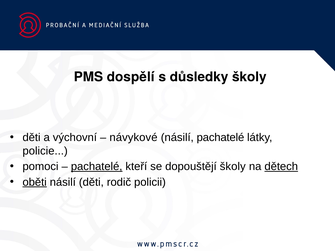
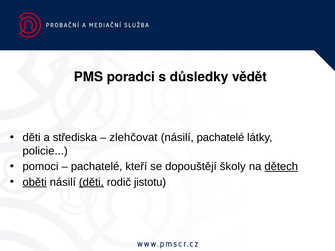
dospělí: dospělí -> poradci
důsledky školy: školy -> vědět
výchovní: výchovní -> střediska
návykové: návykové -> zlehčovat
pachatelé at (97, 167) underline: present -> none
děti at (91, 182) underline: none -> present
policii: policii -> jistotu
